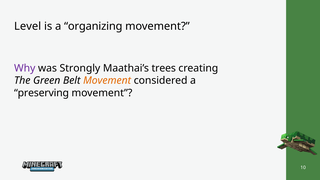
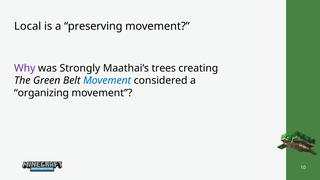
Level: Level -> Local
organizing: organizing -> preserving
Movement at (107, 81) colour: orange -> blue
preserving: preserving -> organizing
